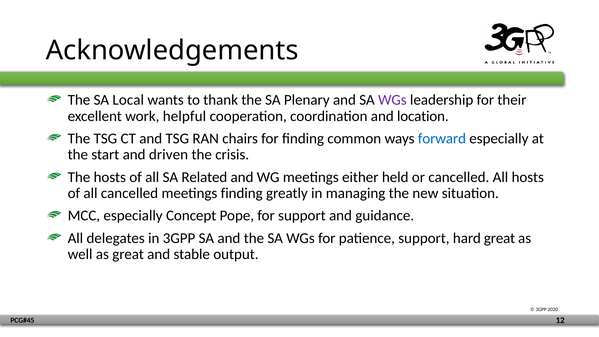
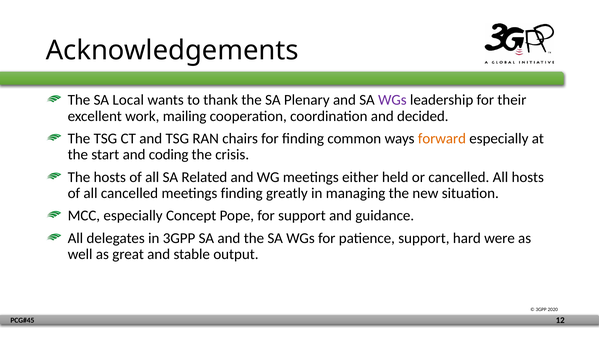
helpful: helpful -> mailing
location: location -> decided
forward colour: blue -> orange
driven: driven -> coding
hard great: great -> were
